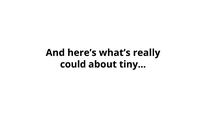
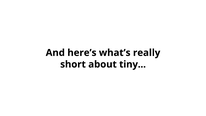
could: could -> short
